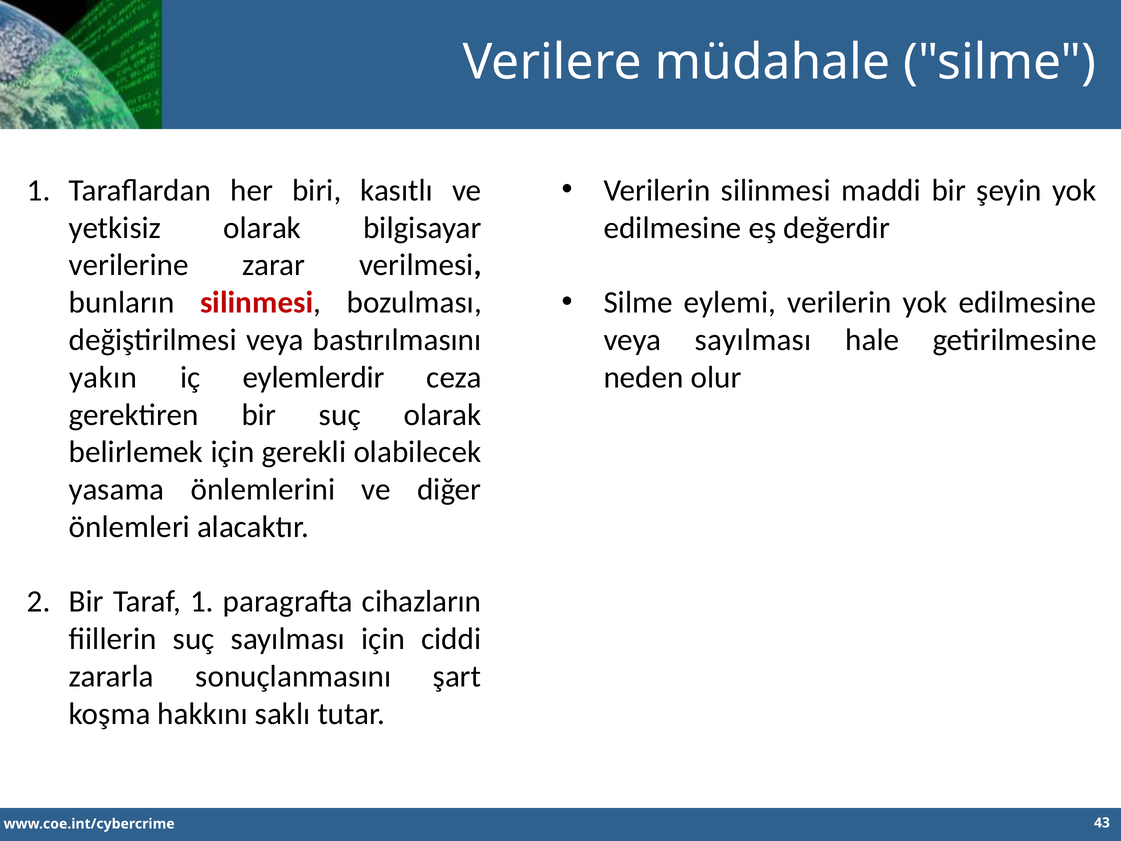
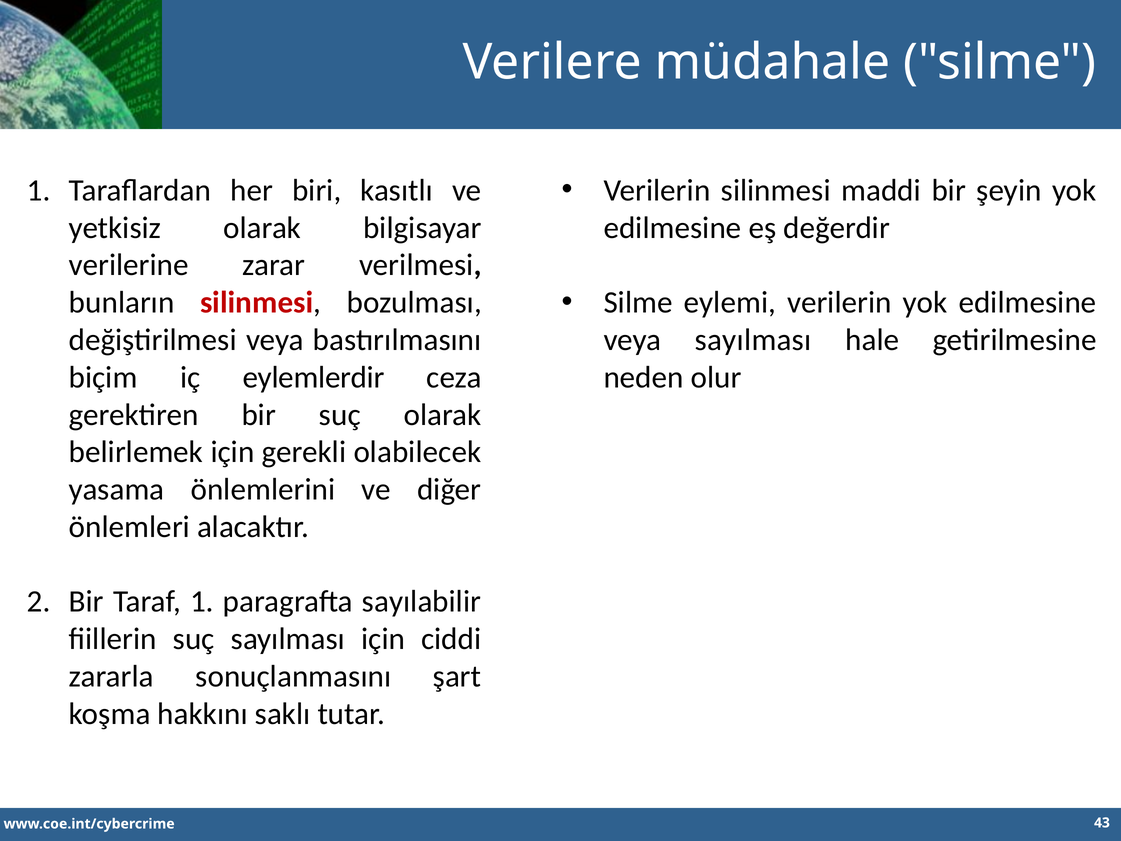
yakın: yakın -> biçim
cihazların: cihazların -> sayılabilir
